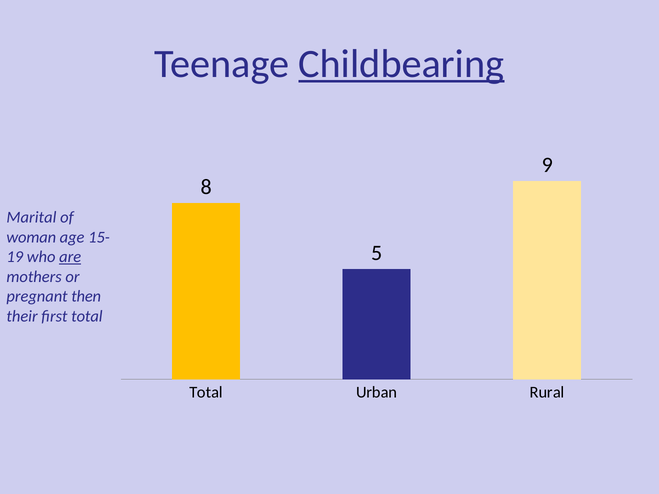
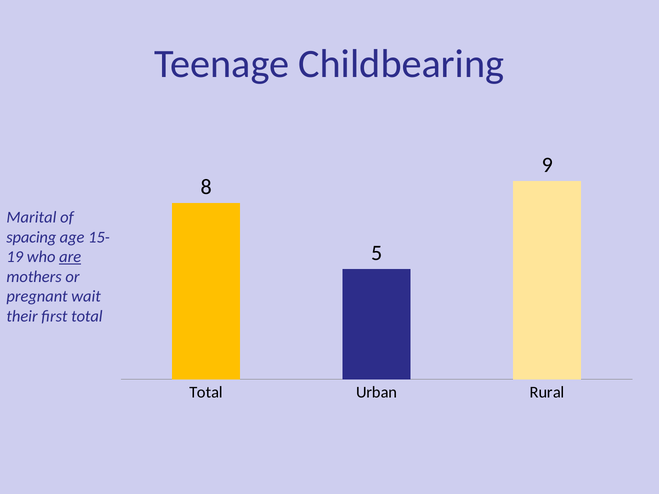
Childbearing underline: present -> none
woman: woman -> spacing
then: then -> wait
